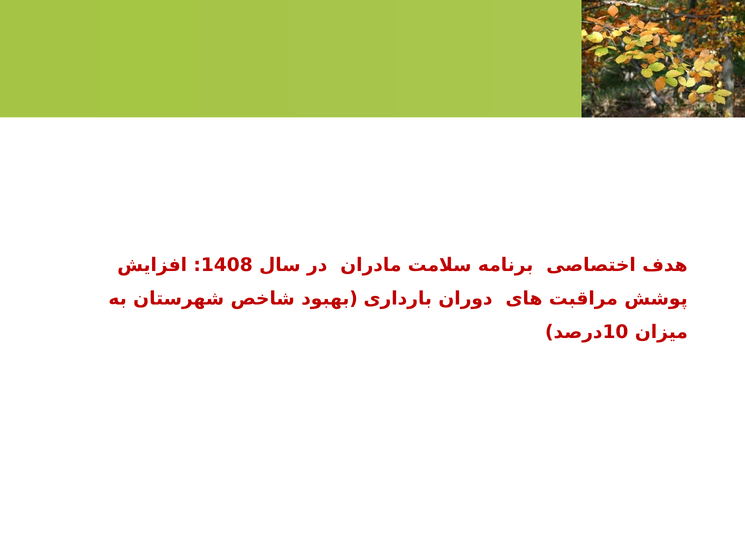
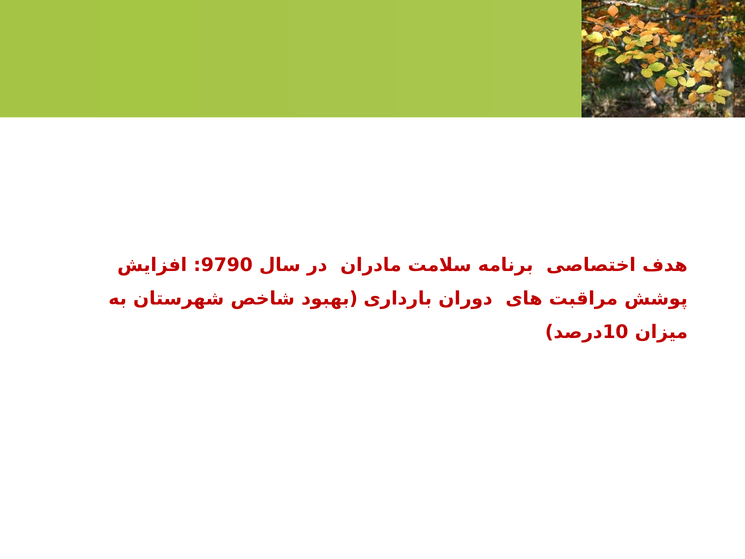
1408: 1408 -> 9790
